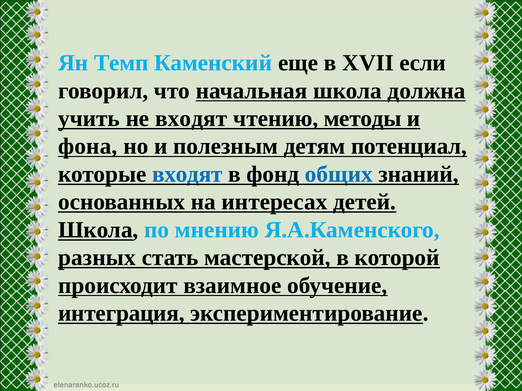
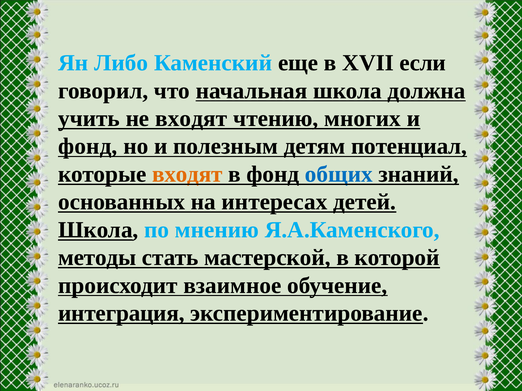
Темп: Темп -> Либо
методы: методы -> многих
фона at (88, 146): фона -> фонд
входят at (187, 174) colour: blue -> orange
разных: разных -> методы
